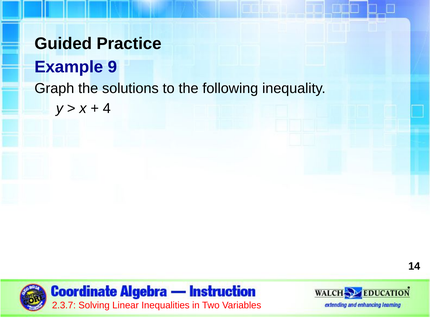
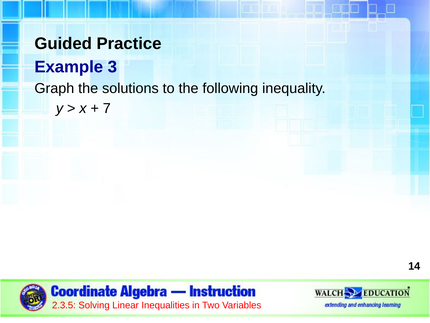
9: 9 -> 3
4: 4 -> 7
2.3.7: 2.3.7 -> 2.3.5
